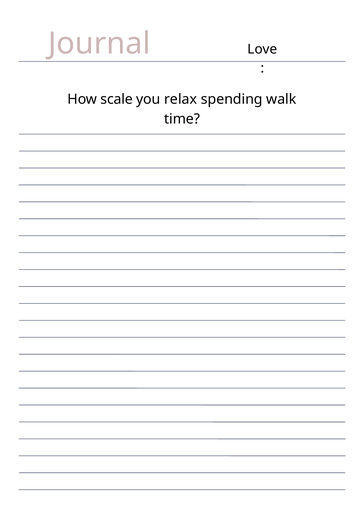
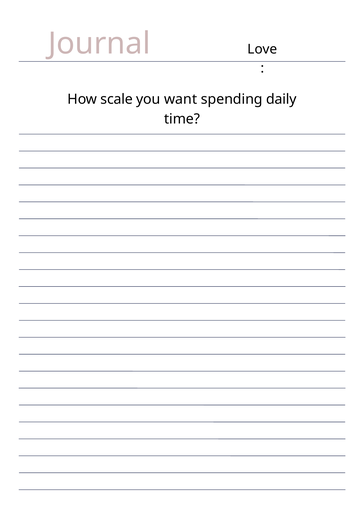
relax: relax -> want
walk: walk -> daily
